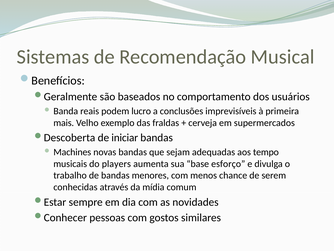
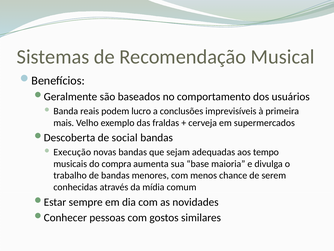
iniciar: iniciar -> social
Machines: Machines -> Execução
players: players -> compra
esforço: esforço -> maioria
